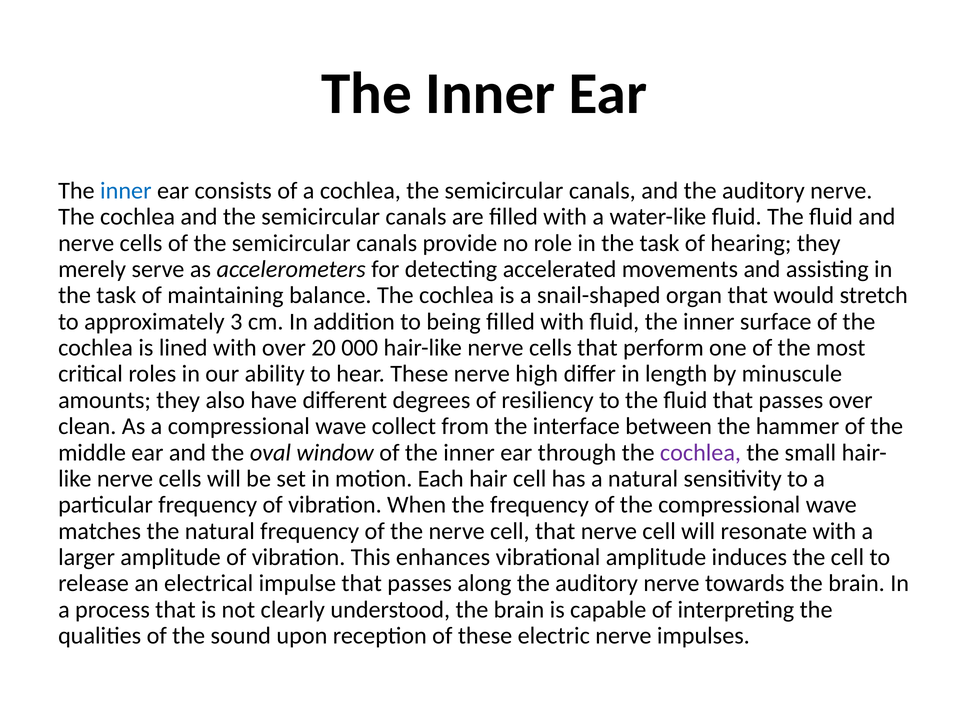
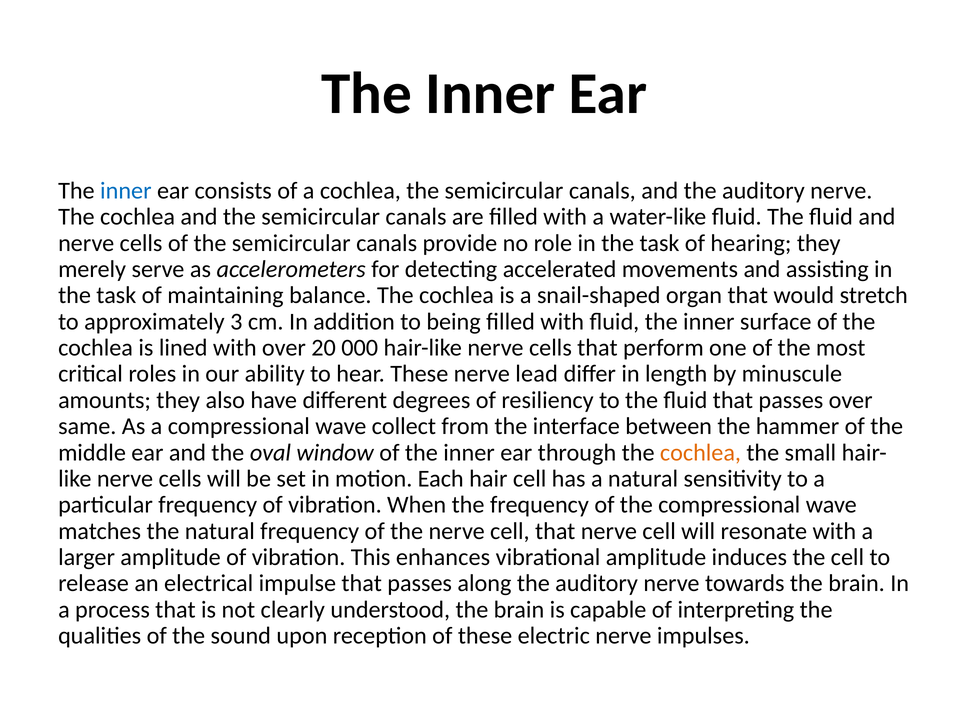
high: high -> lead
clean: clean -> same
cochlea at (700, 452) colour: purple -> orange
